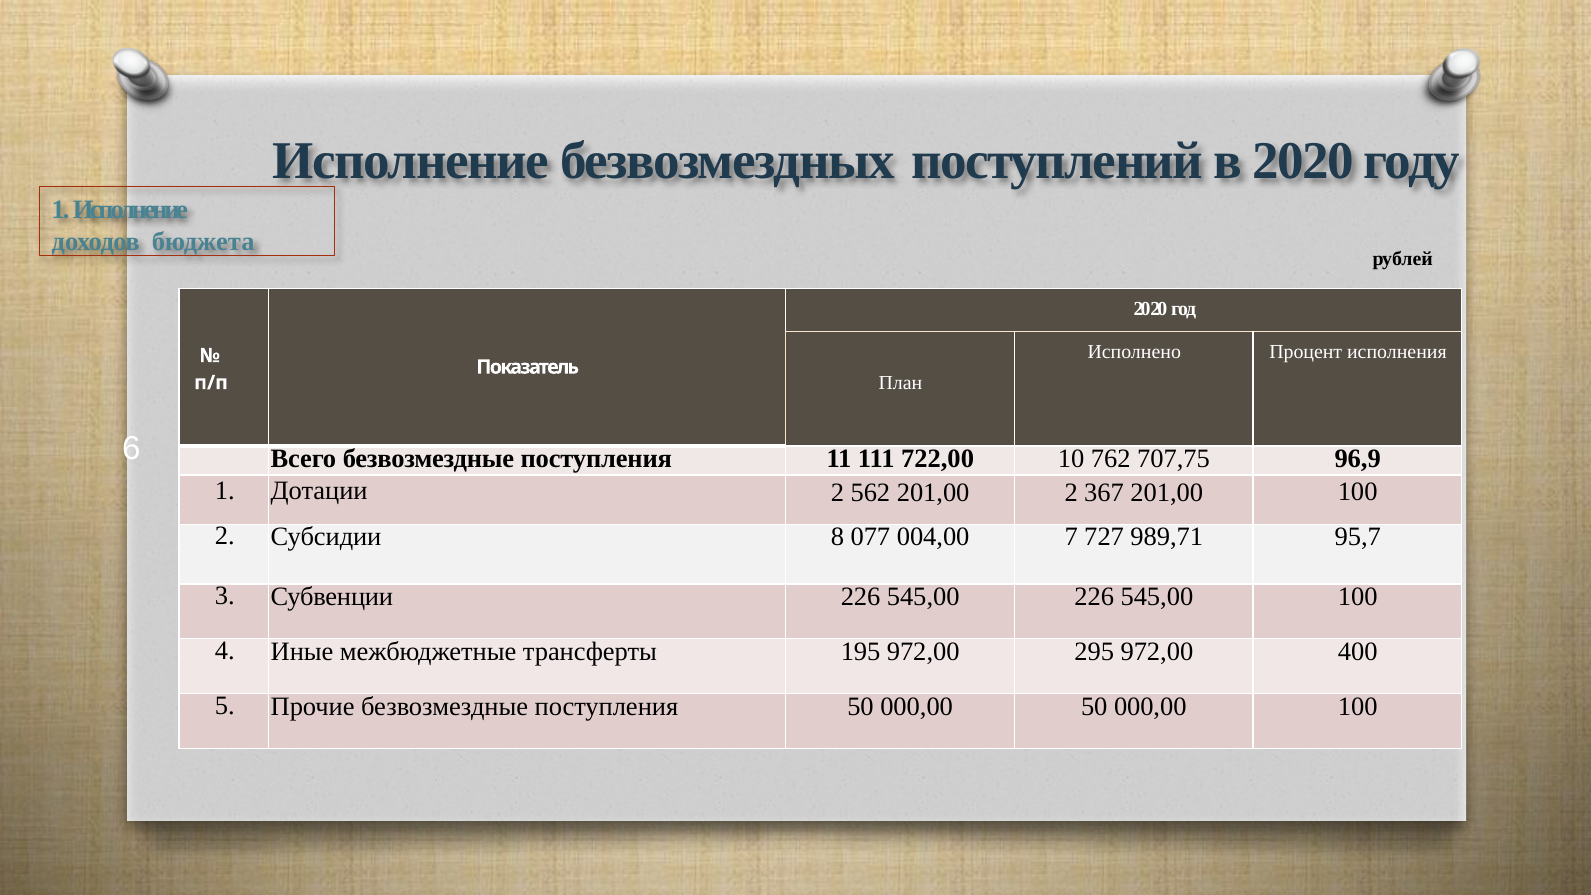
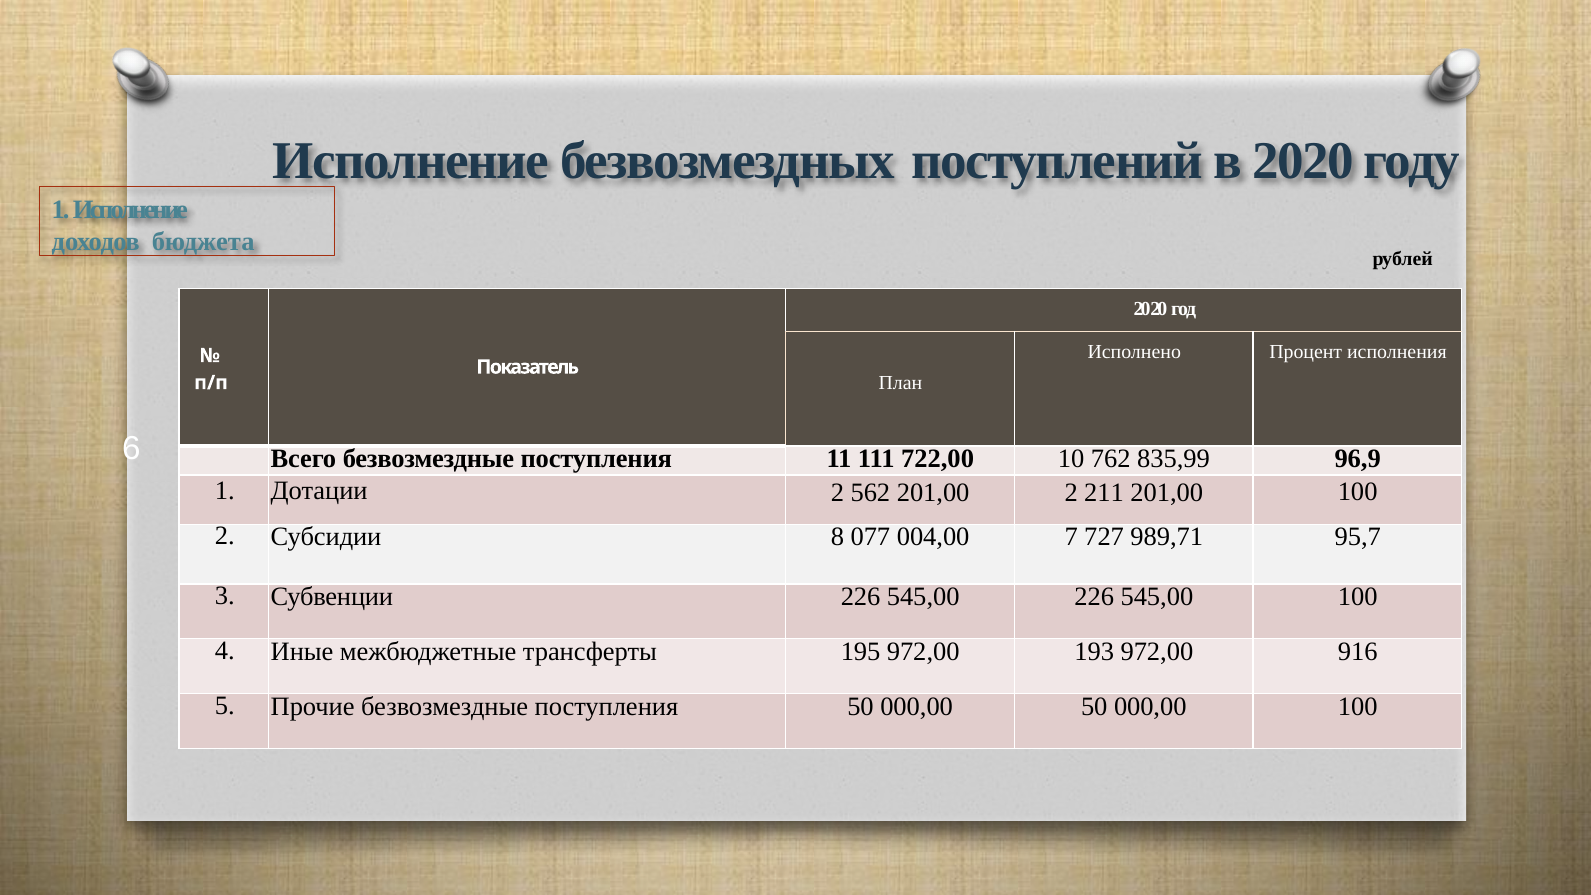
707,75: 707,75 -> 835,99
367: 367 -> 211
295: 295 -> 193
400: 400 -> 916
